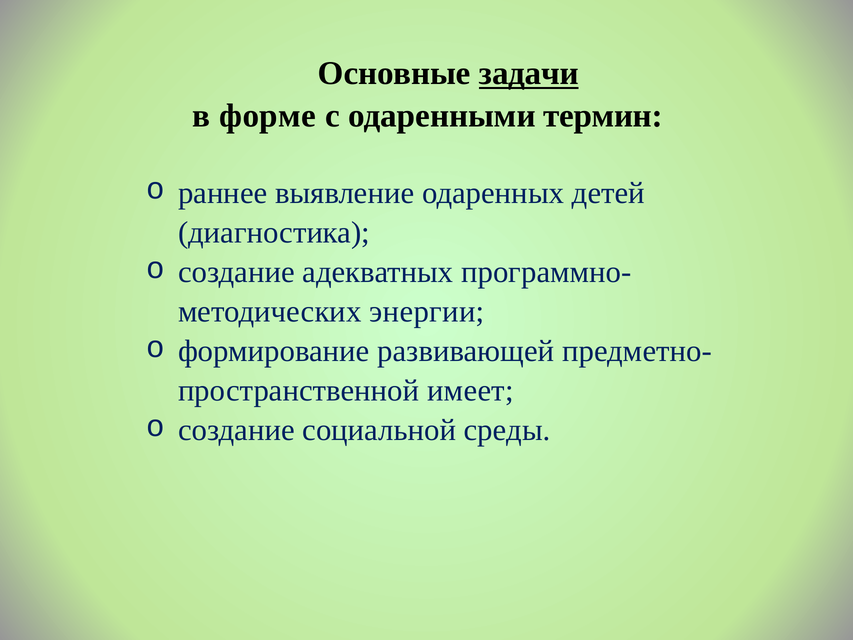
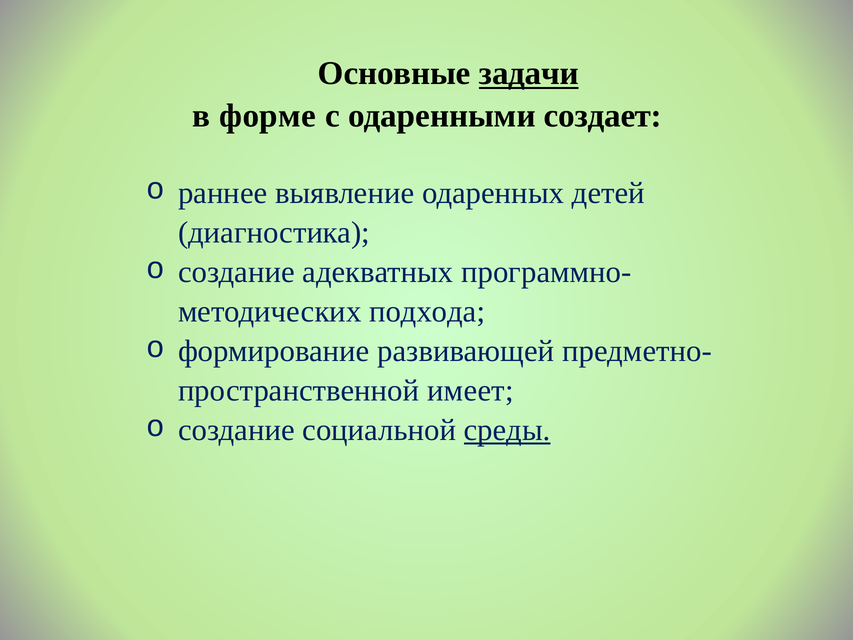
термин: термин -> создает
энергии: энергии -> подхода
среды underline: none -> present
